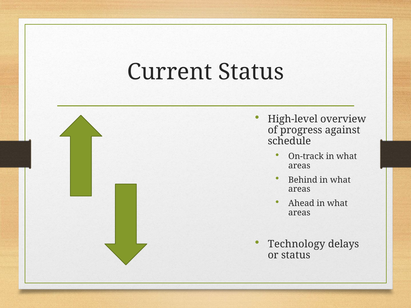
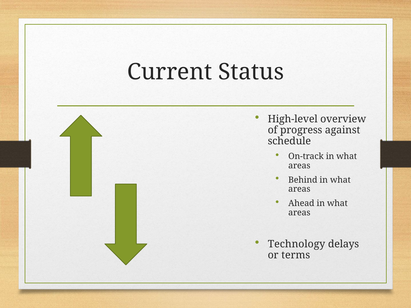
or status: status -> terms
